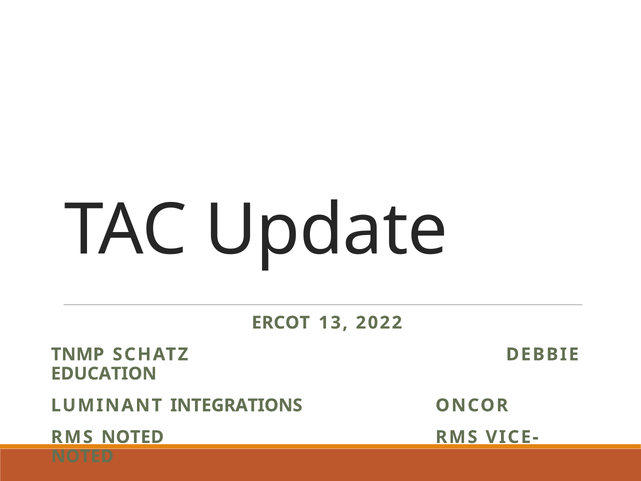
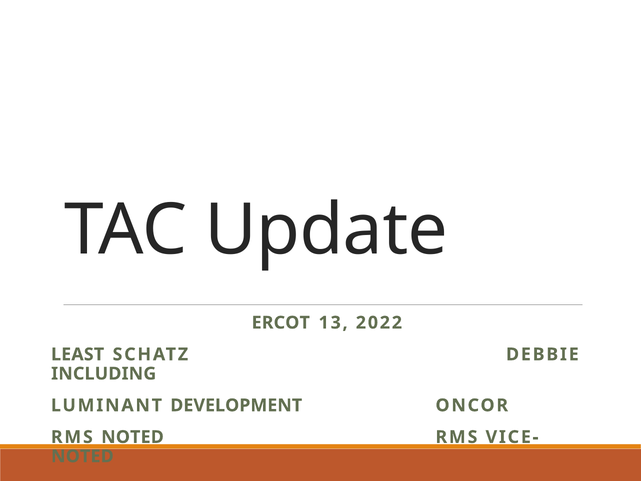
TNMP: TNMP -> LEAST
EDUCATION: EDUCATION -> INCLUDING
INTEGRATIONS: INTEGRATIONS -> DEVELOPMENT
